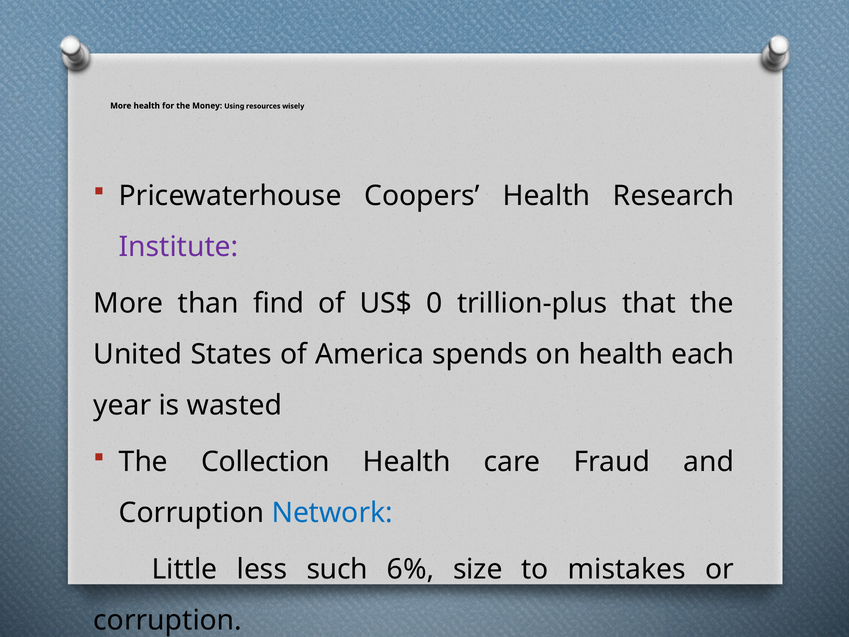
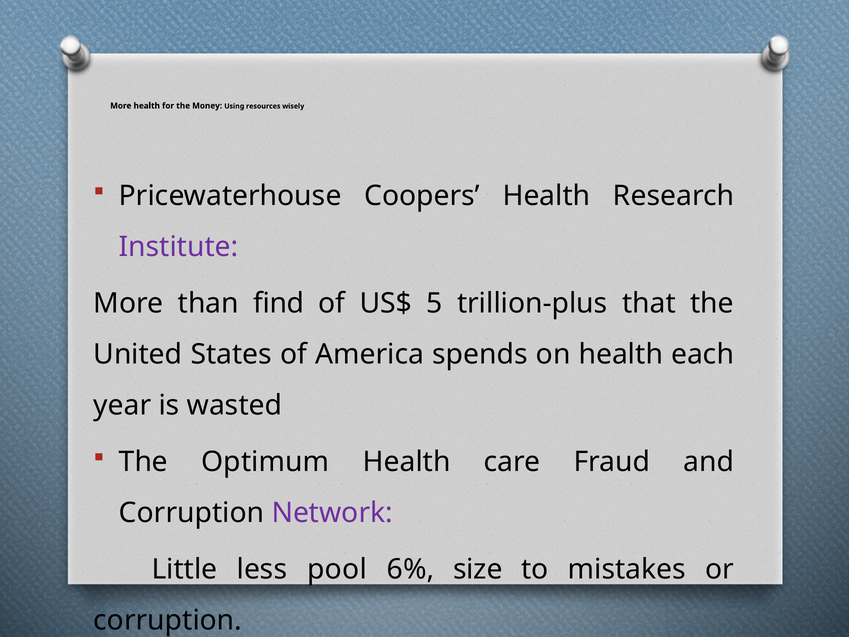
0: 0 -> 5
Collection: Collection -> Optimum
Network colour: blue -> purple
such: such -> pool
